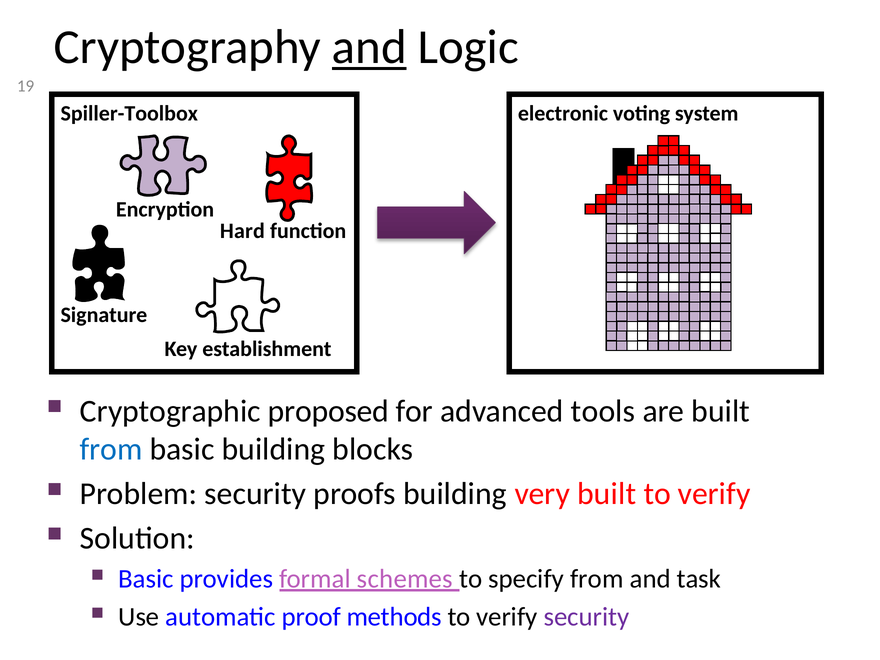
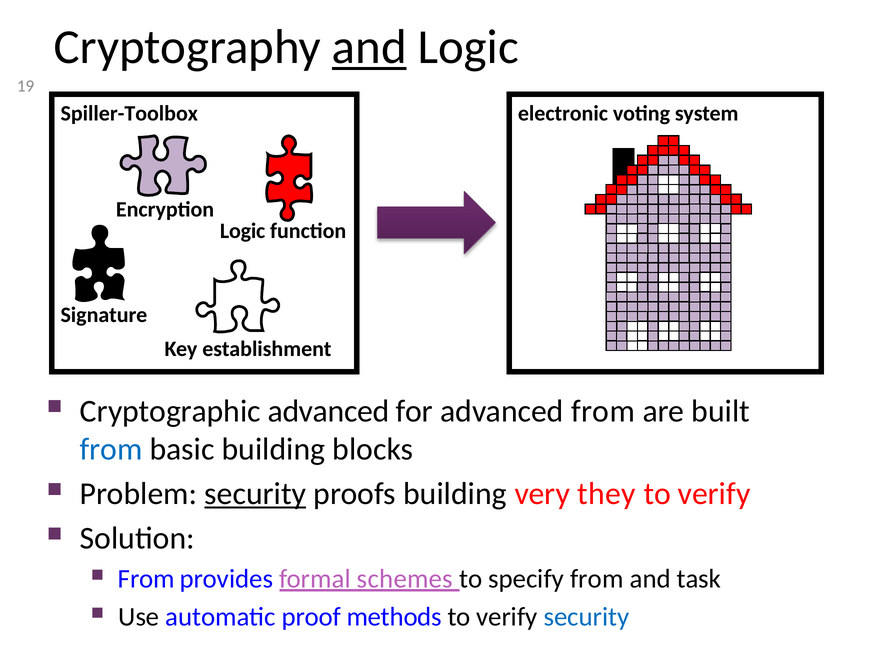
Hard at (242, 231): Hard -> Logic
Cryptographic proposed: proposed -> advanced
advanced tools: tools -> from
security at (255, 494) underline: none -> present
very built: built -> they
Basic at (146, 579): Basic -> From
security at (586, 617) colour: purple -> blue
